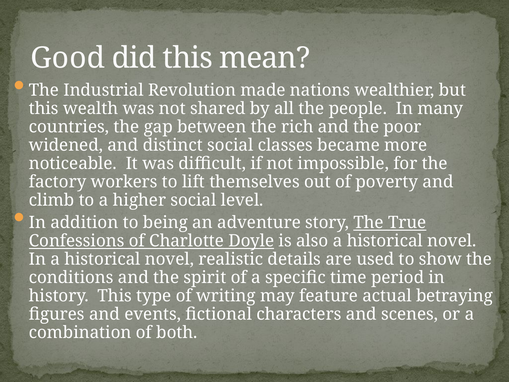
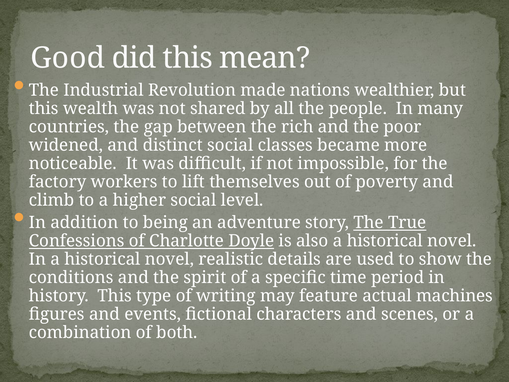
betraying: betraying -> machines
